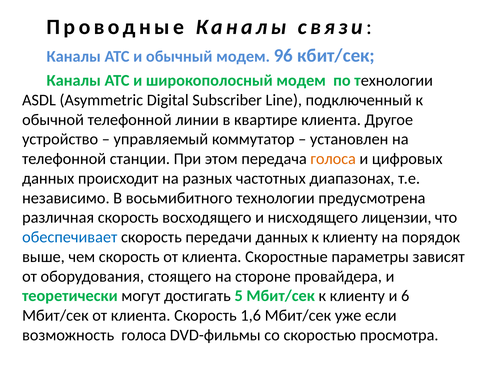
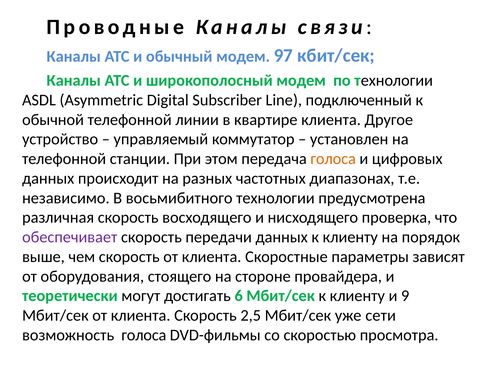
96: 96 -> 97
лицензии: лицензии -> проверка
обеспечивает colour: blue -> purple
5: 5 -> 6
6: 6 -> 9
1,6: 1,6 -> 2,5
если: если -> сети
